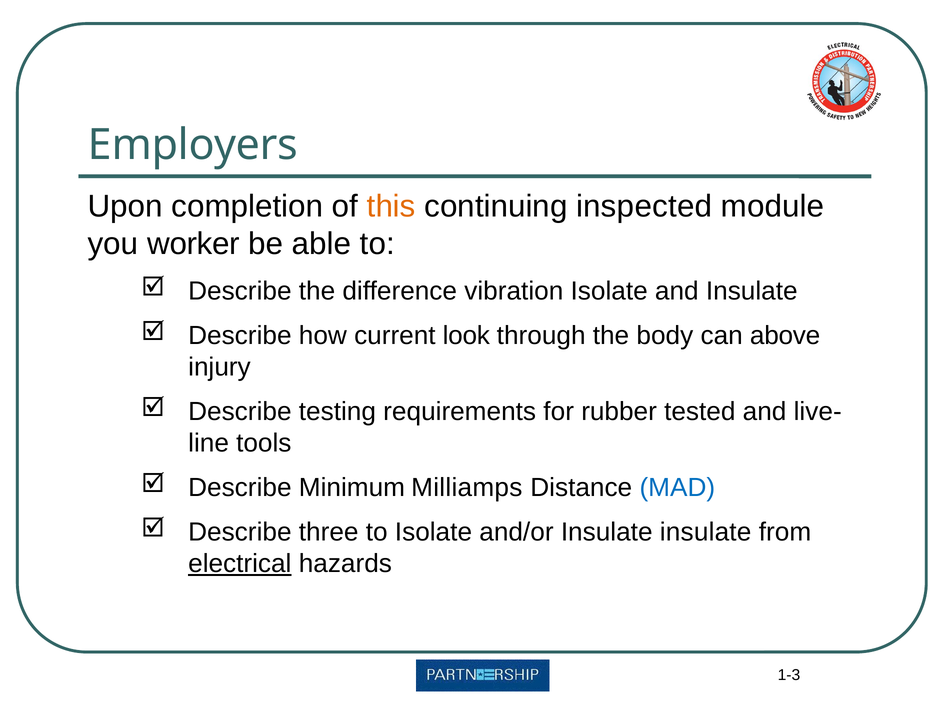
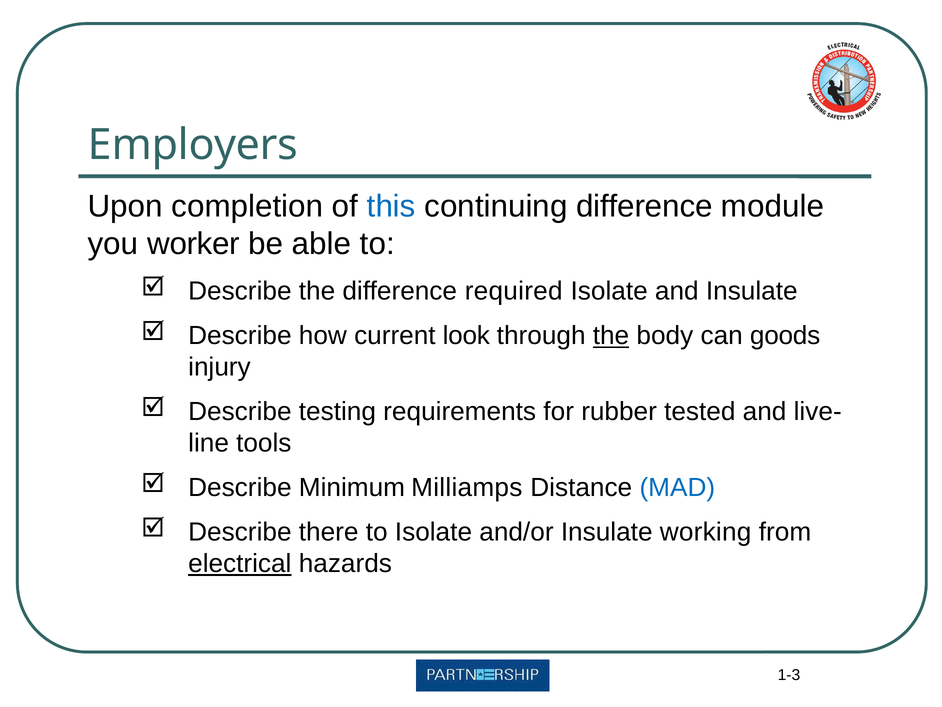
this colour: orange -> blue
continuing inspected: inspected -> difference
vibration: vibration -> required
the at (611, 336) underline: none -> present
above: above -> goods
three: three -> there
Insulate insulate: insulate -> working
